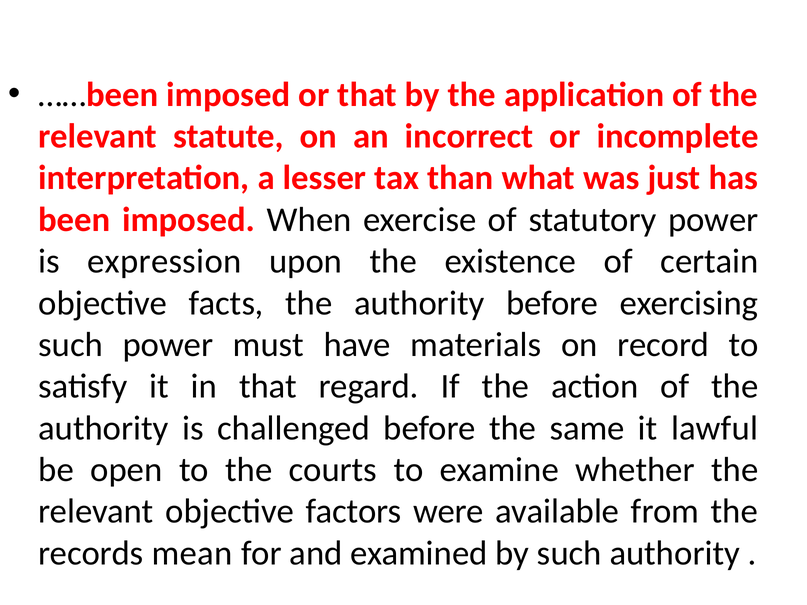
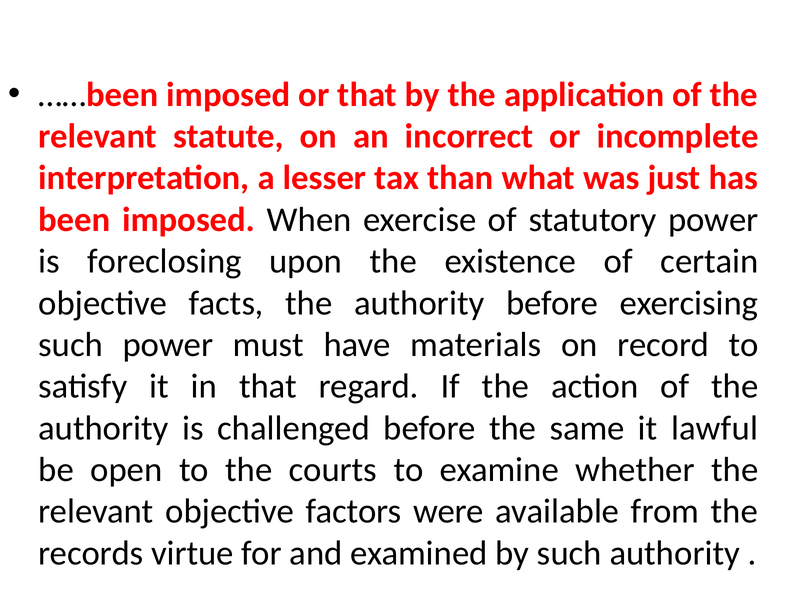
expression: expression -> foreclosing
mean: mean -> virtue
